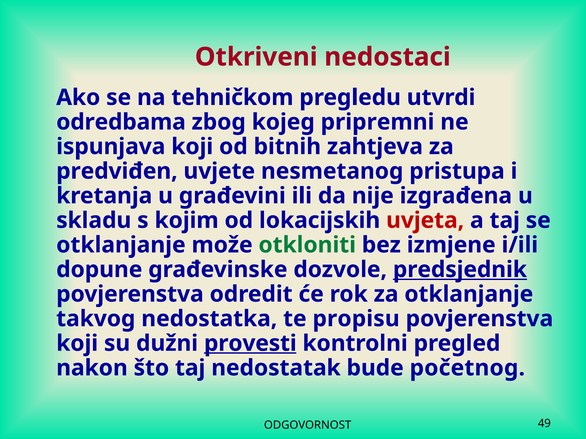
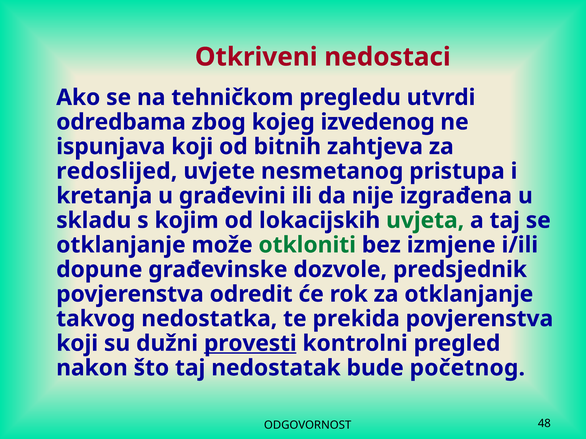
pripremni: pripremni -> izvedenog
predviđen: predviđen -> redoslijed
uvjeta colour: red -> green
predsjednik underline: present -> none
propisu: propisu -> prekida
49: 49 -> 48
